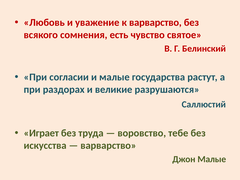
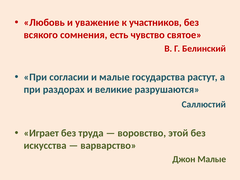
к варварство: варварство -> участников
тебе: тебе -> этой
